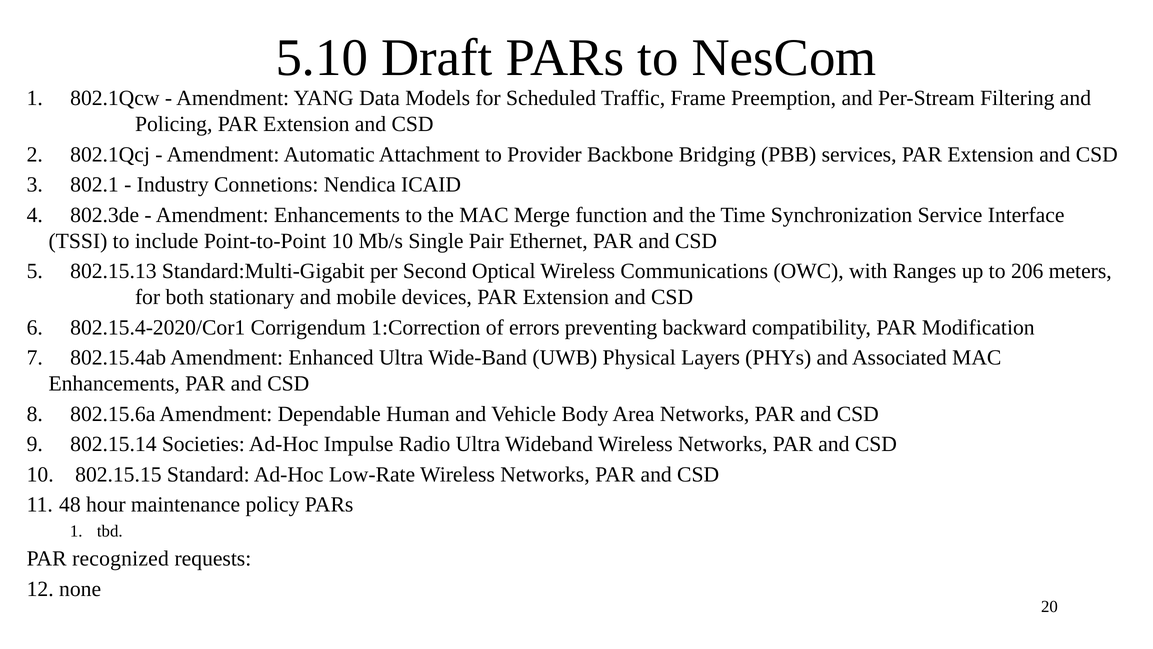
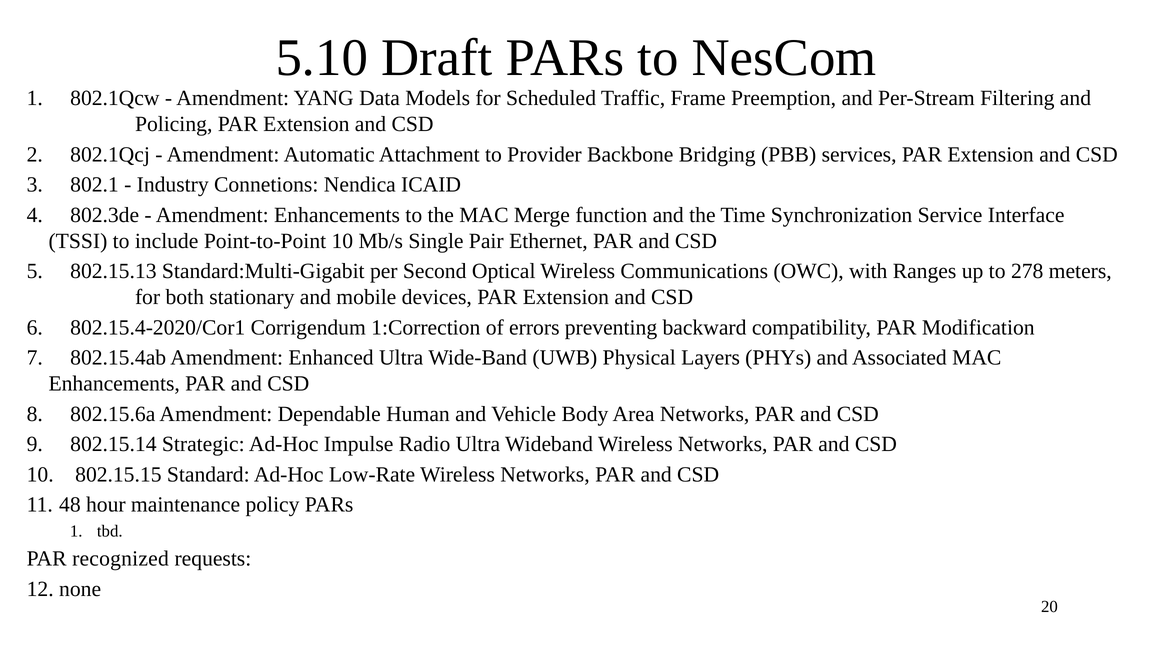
206: 206 -> 278
Societies: Societies -> Strategic
